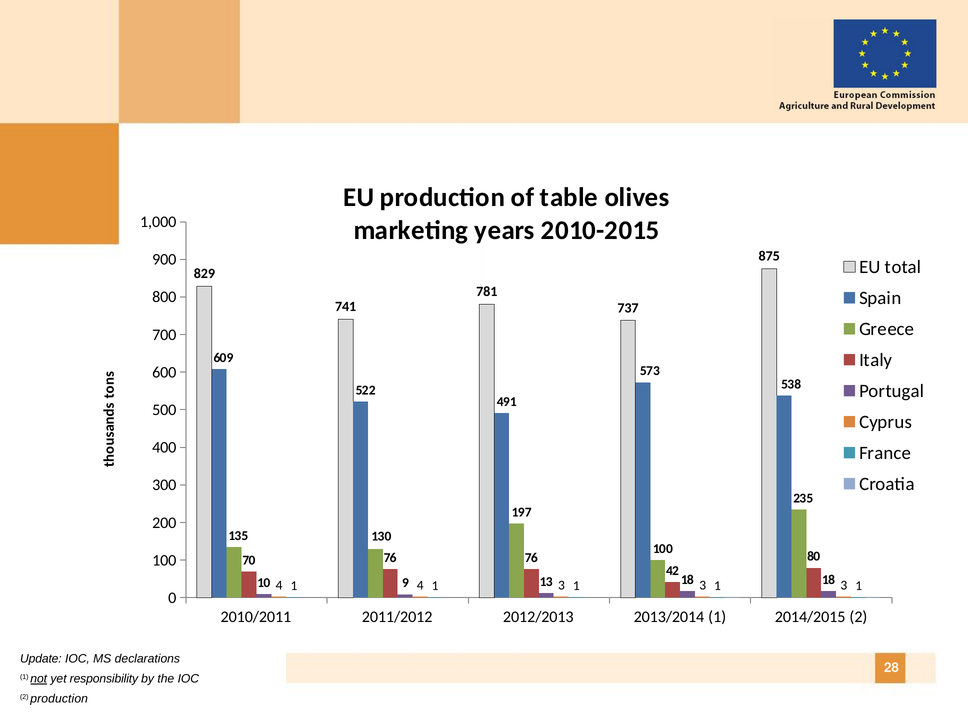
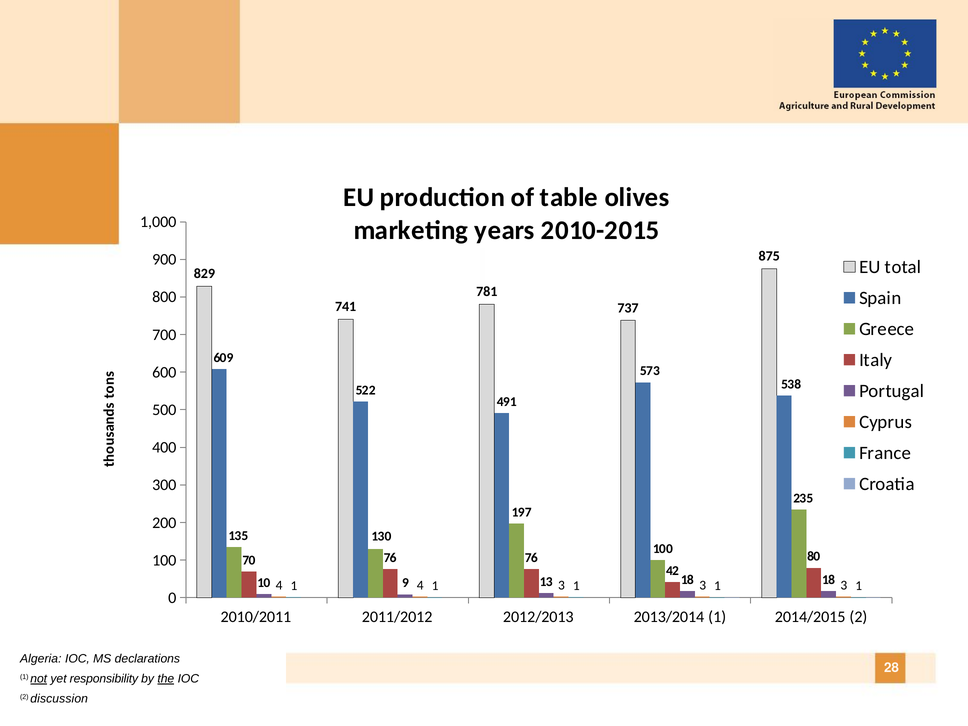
Update: Update -> Algeria
the underline: none -> present
2 production: production -> discussion
